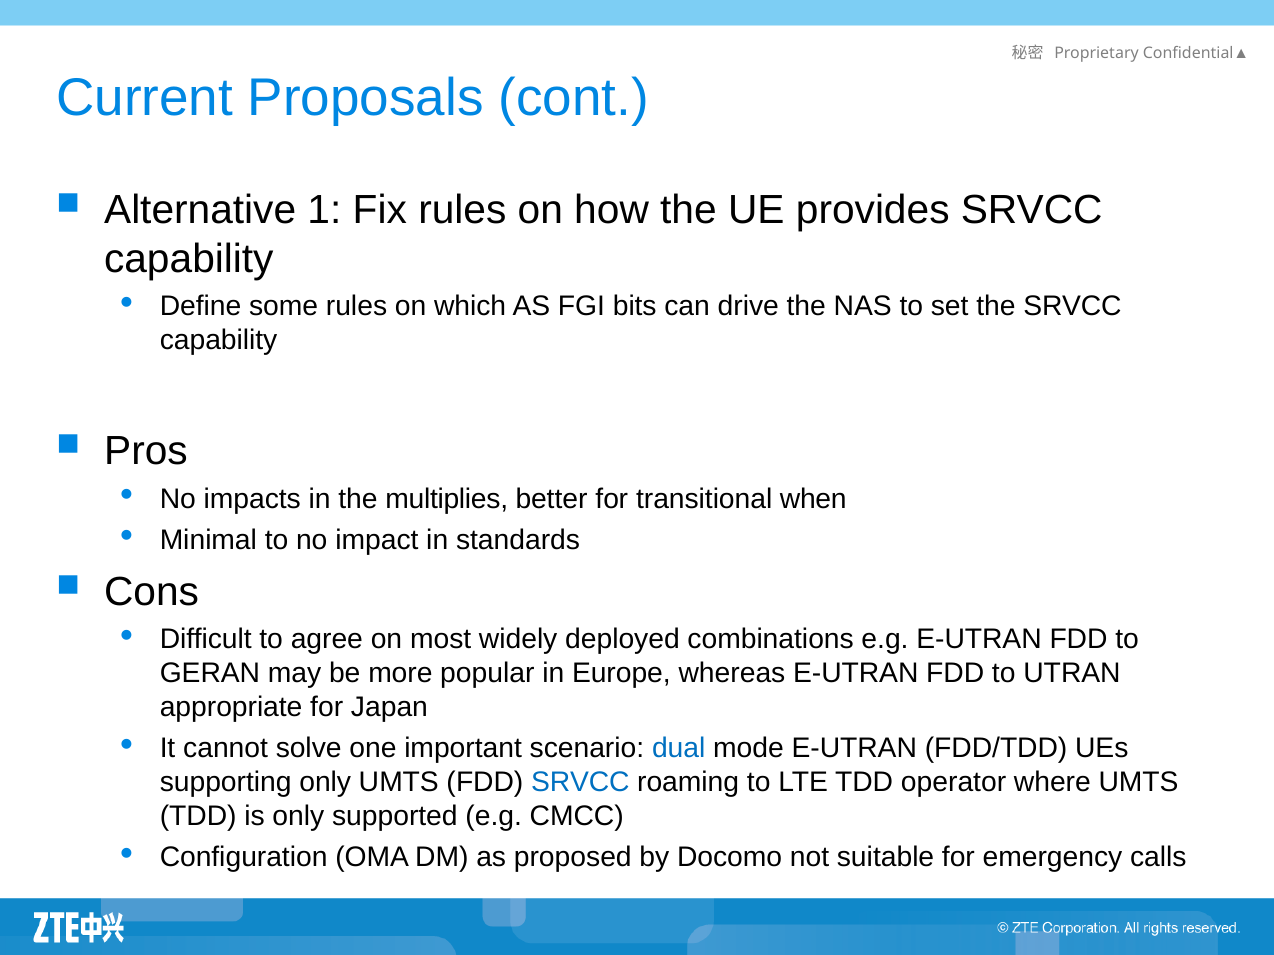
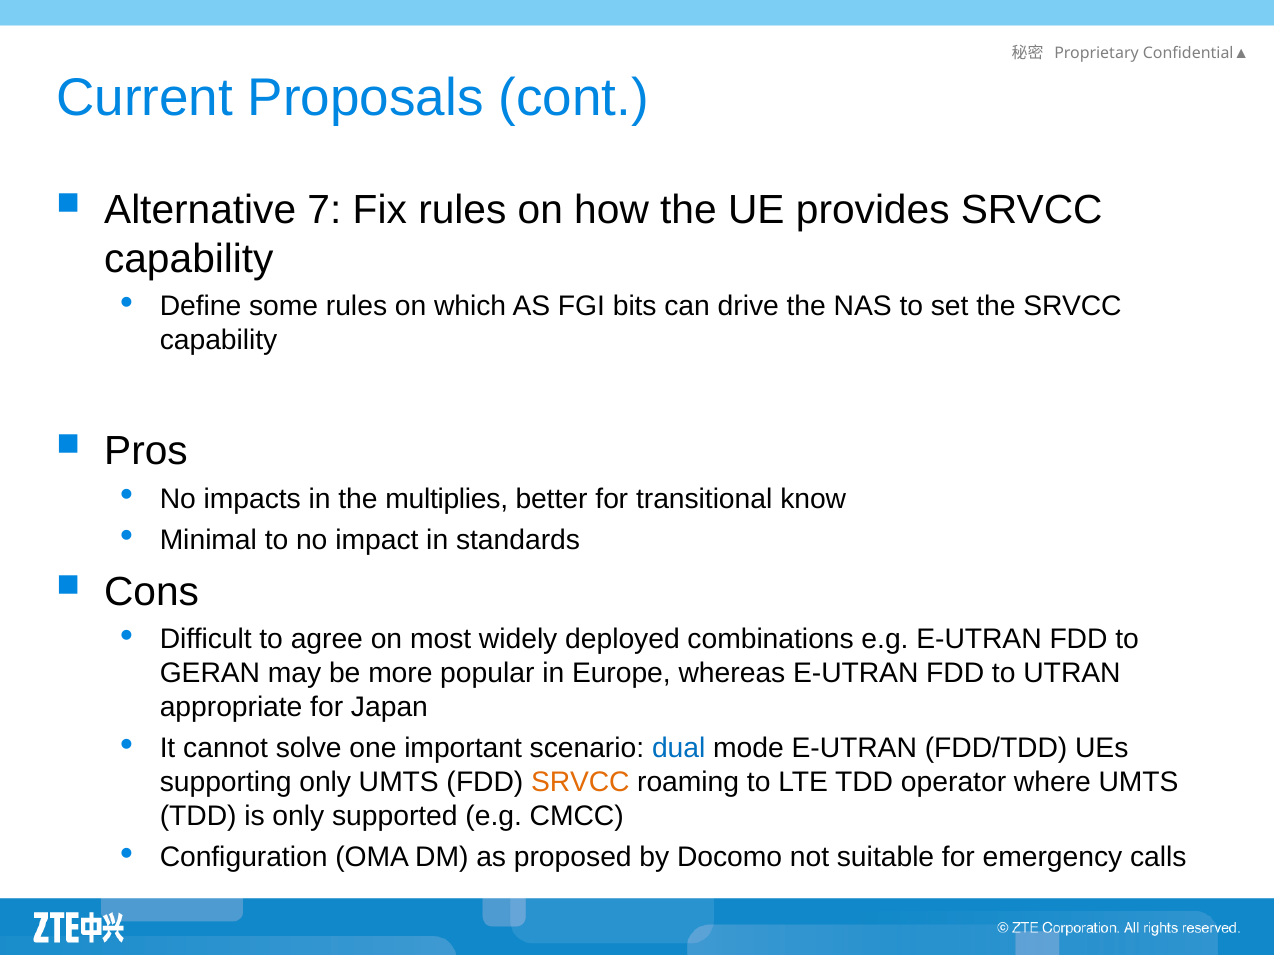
1: 1 -> 7
when: when -> know
SRVCC at (580, 783) colour: blue -> orange
